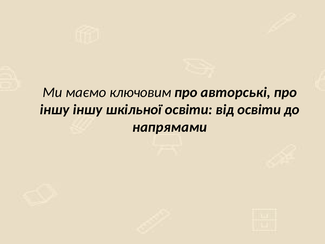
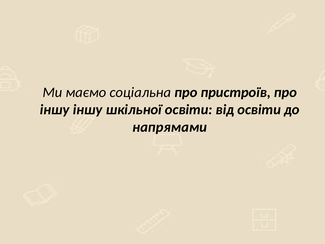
ключовим: ключовим -> соціальна
авторські: авторські -> пристроїв
